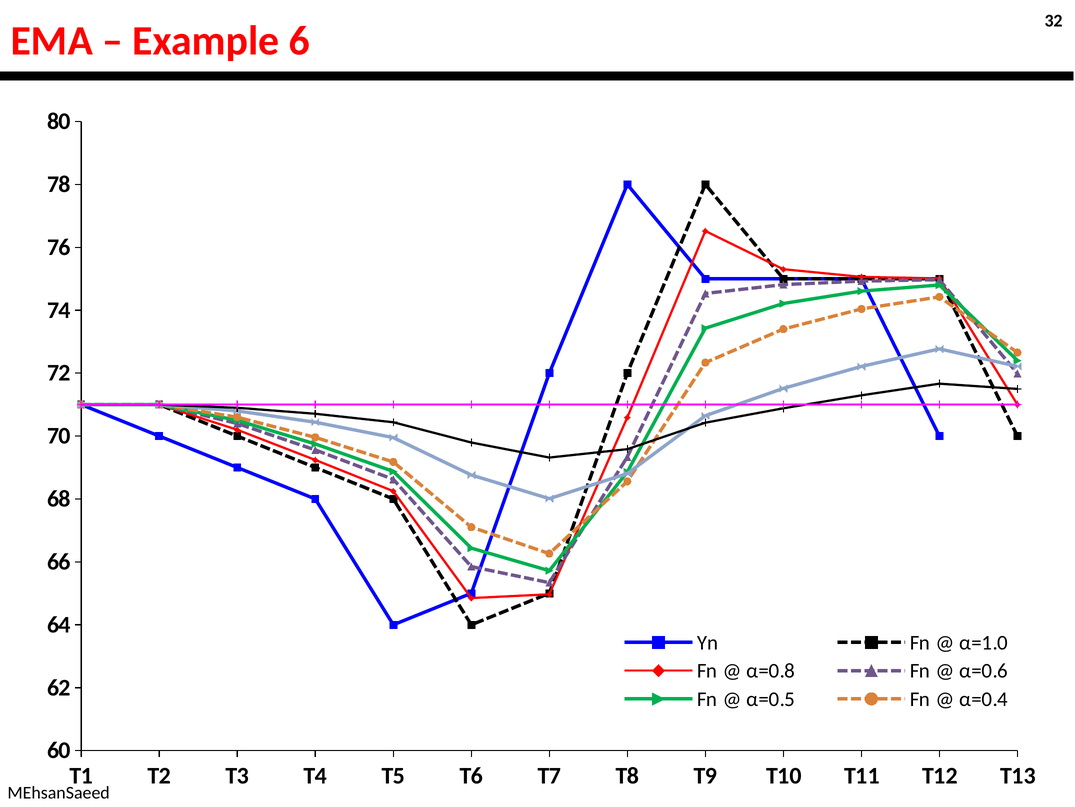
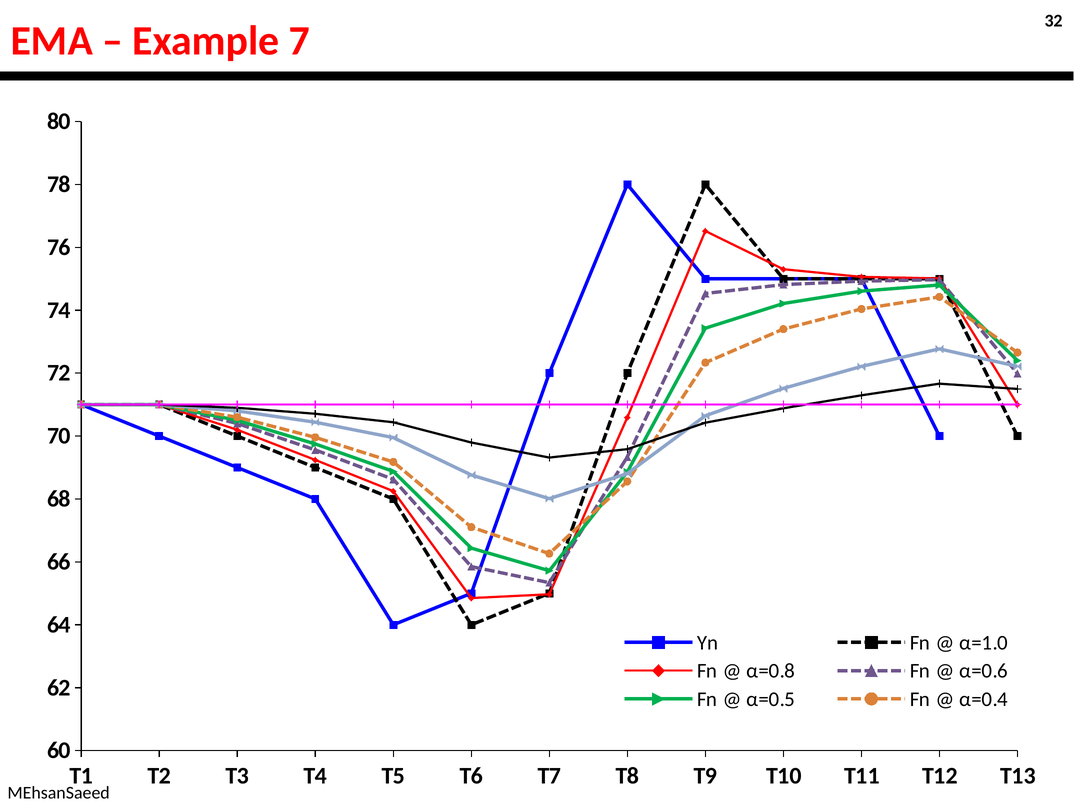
6: 6 -> 7
